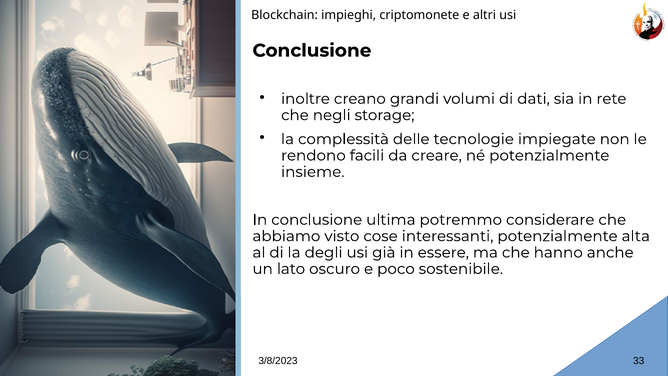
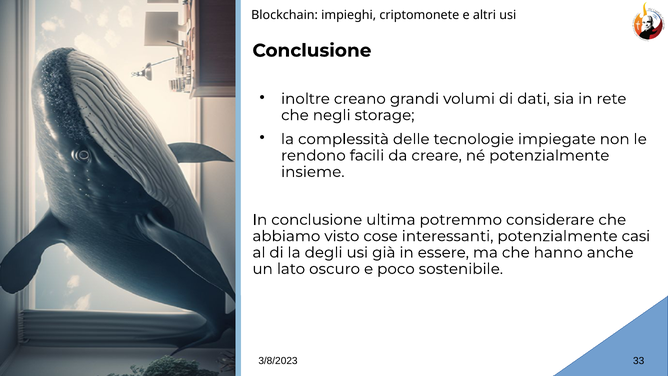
alta: alta -> casi
